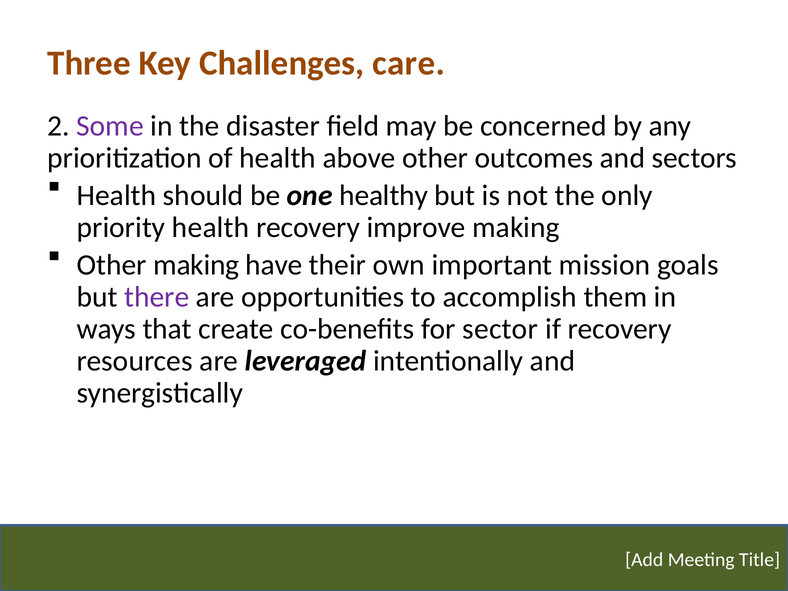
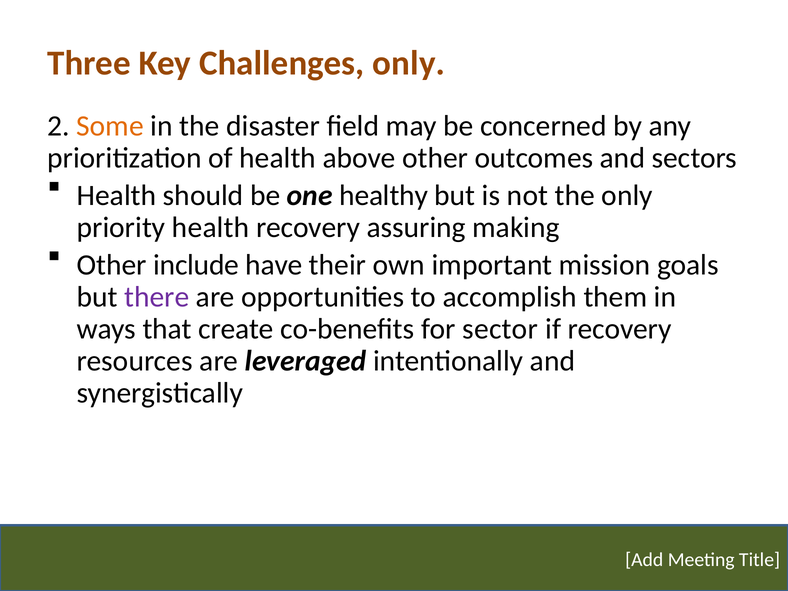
Challenges care: care -> only
Some colour: purple -> orange
improve: improve -> assuring
Other making: making -> include
